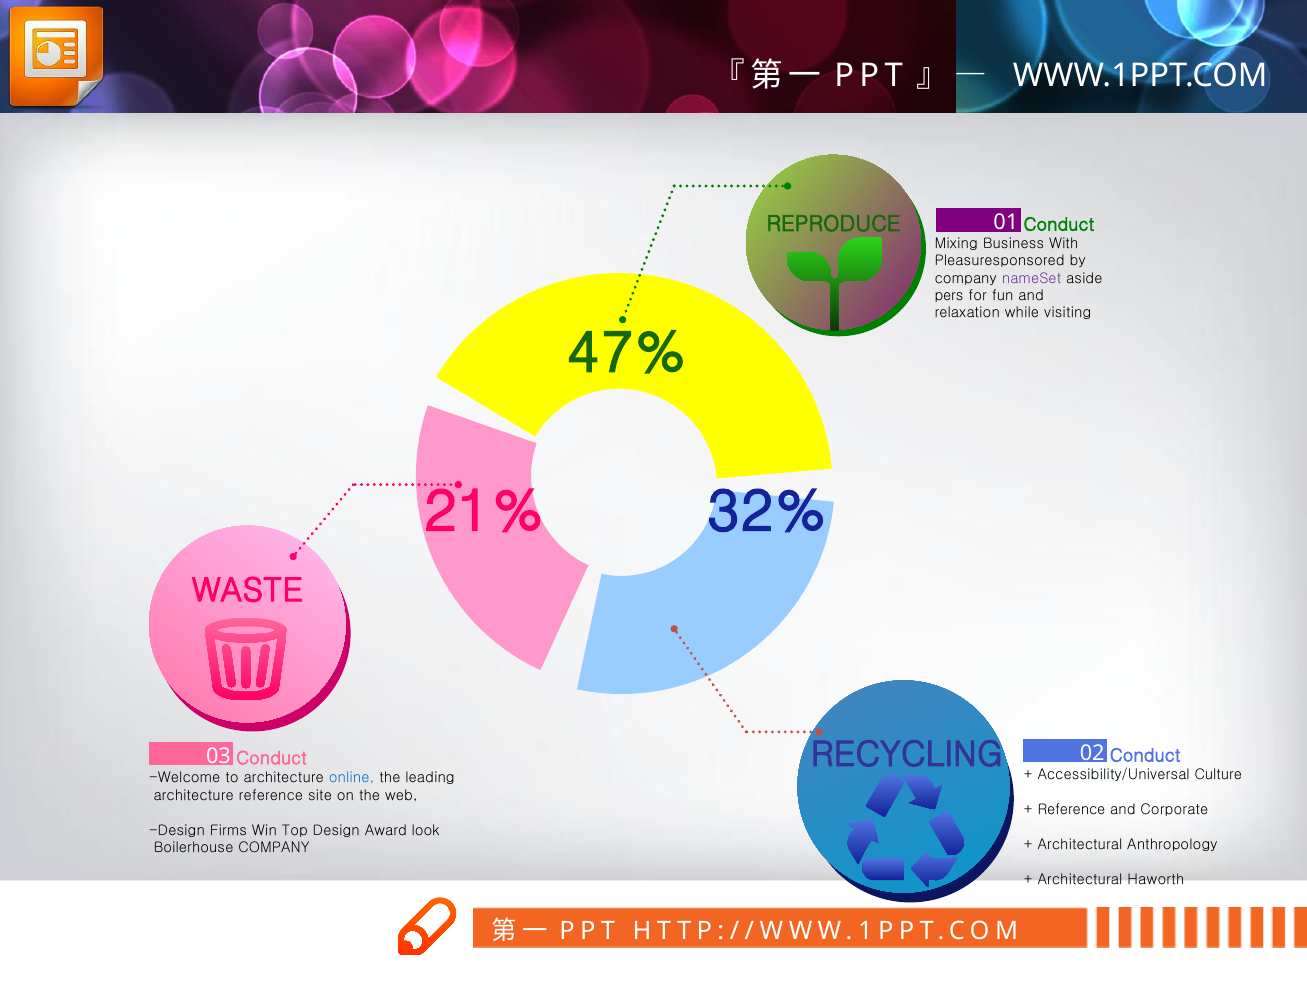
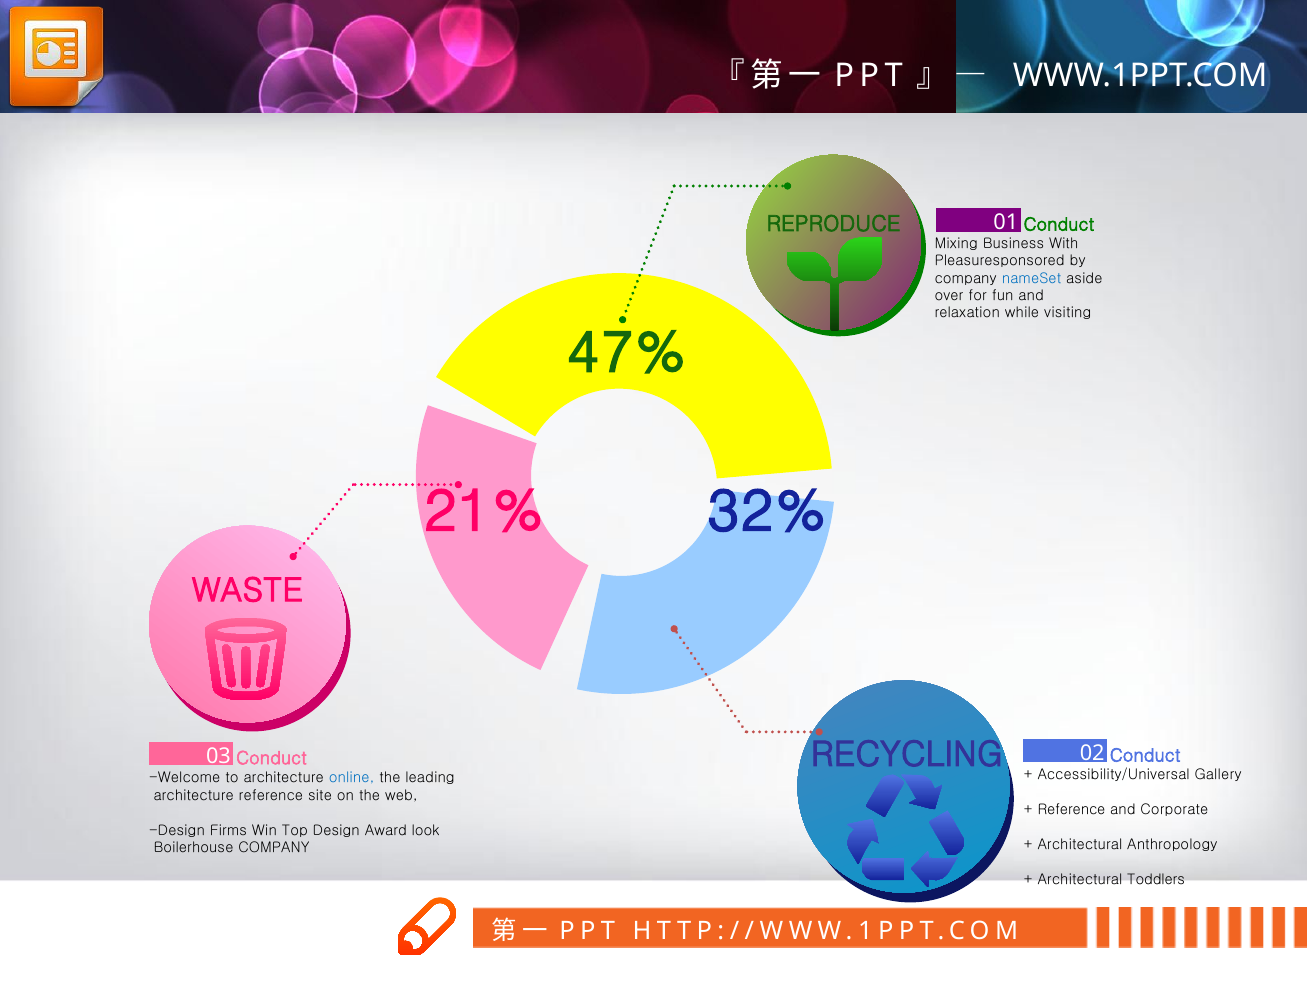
nameSet colour: purple -> blue
pers: pers -> over
Culture: Culture -> Gallery
Haworth: Haworth -> Toddlers
